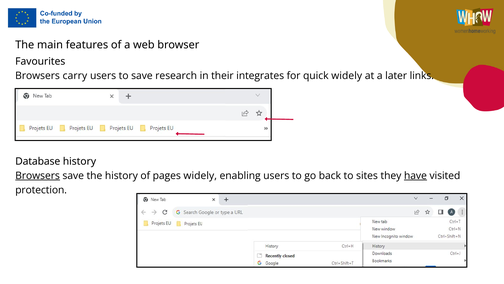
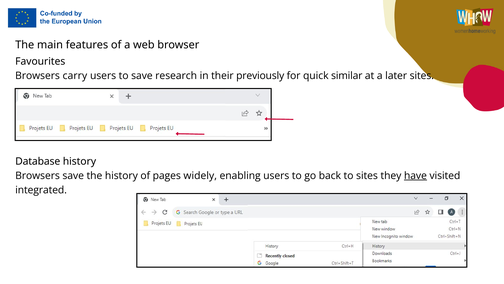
integrates: integrates -> previously
quick widely: widely -> similar
later links: links -> sites
Browsers at (38, 175) underline: present -> none
protection: protection -> integrated
